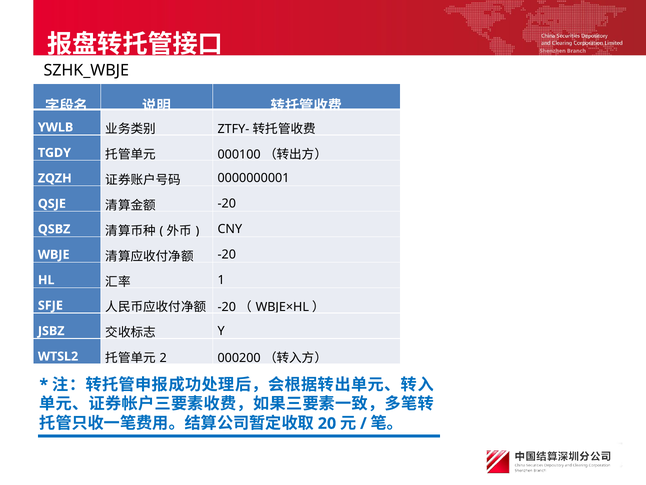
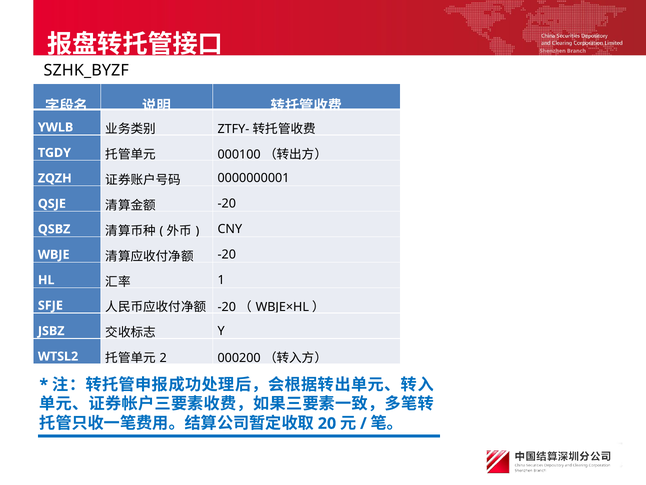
SZHK_WBJE: SZHK_WBJE -> SZHK_BYZF
